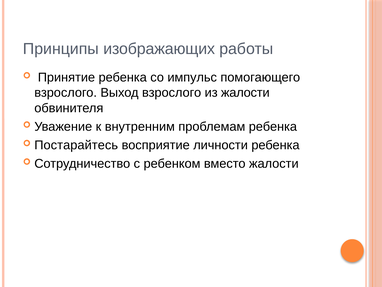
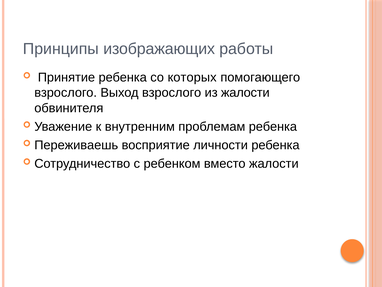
импульс: импульс -> которых
Постарайтесь: Постарайтесь -> Переживаешь
